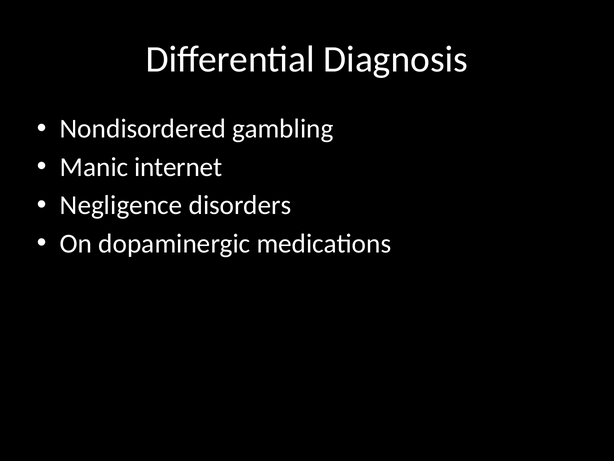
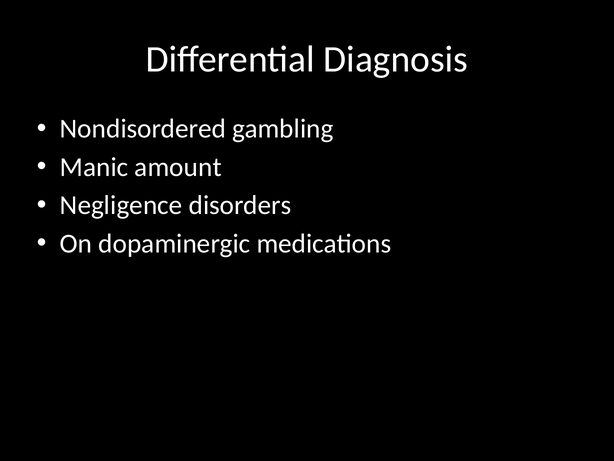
internet: internet -> amount
